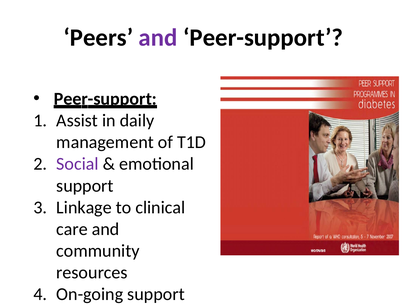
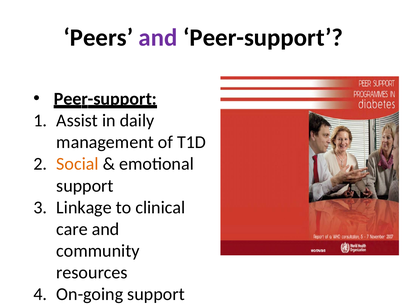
Social colour: purple -> orange
